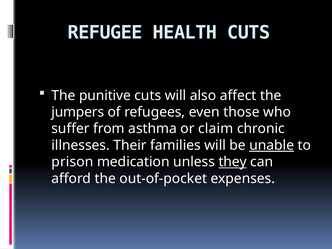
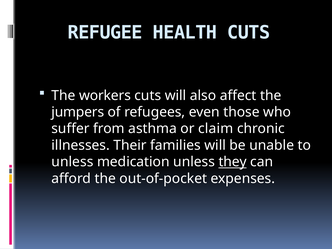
punitive: punitive -> workers
unable underline: present -> none
prison at (72, 162): prison -> unless
